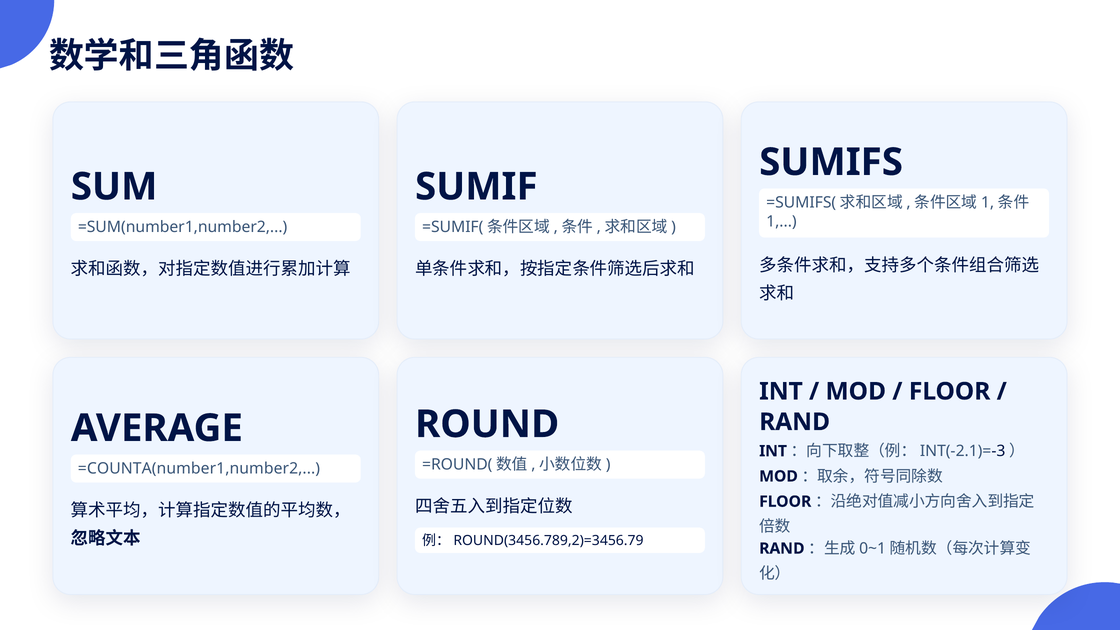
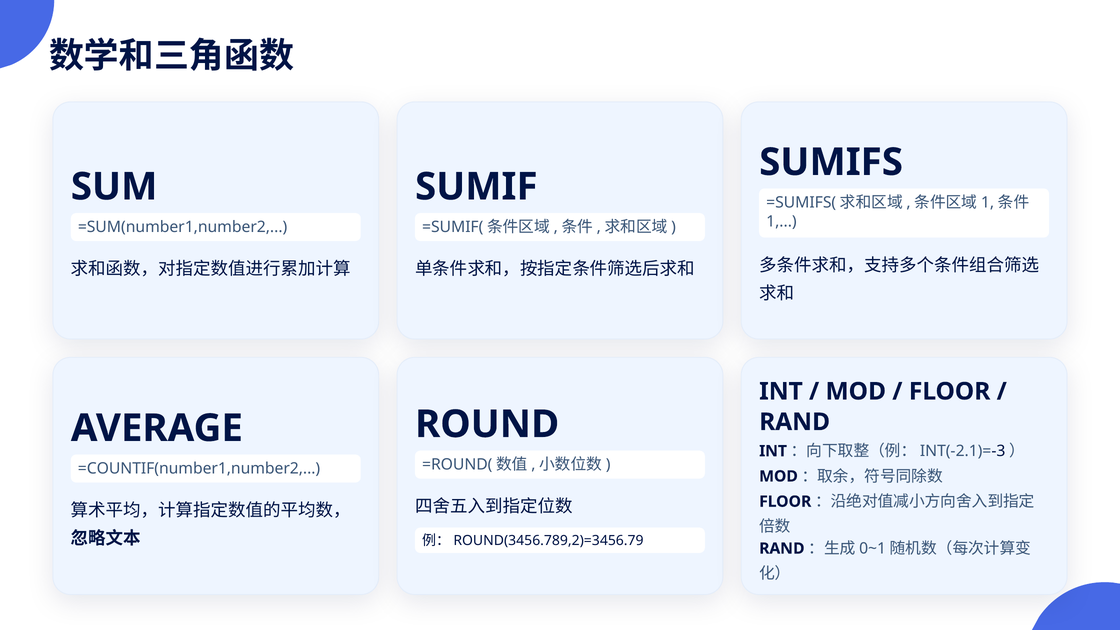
=COUNTA(number1,number2: =COUNTA(number1,number2 -> =COUNTIF(number1,number2
